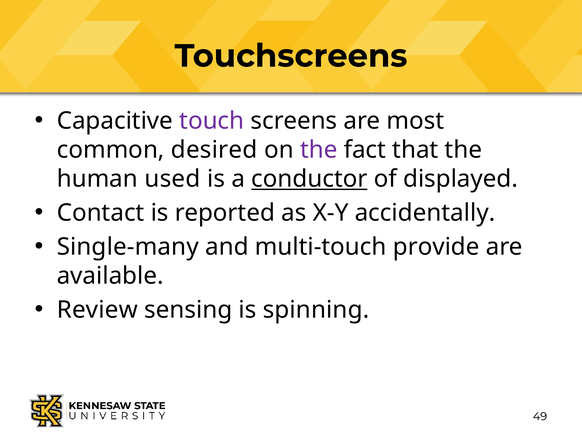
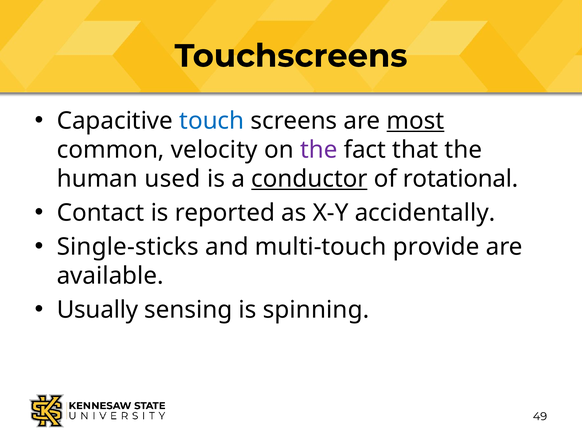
touch colour: purple -> blue
most underline: none -> present
desired: desired -> velocity
displayed: displayed -> rotational
Single-many: Single-many -> Single-sticks
Review: Review -> Usually
